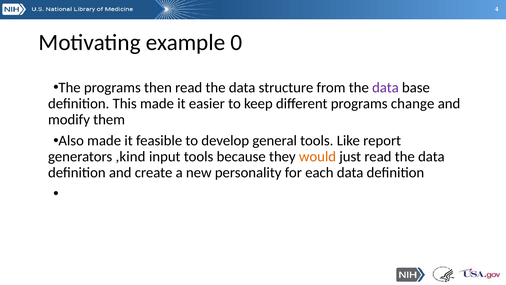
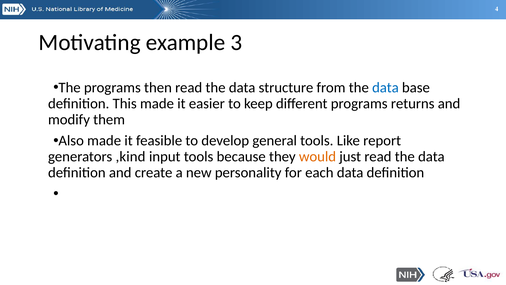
0: 0 -> 3
data at (385, 87) colour: purple -> blue
change: change -> returns
